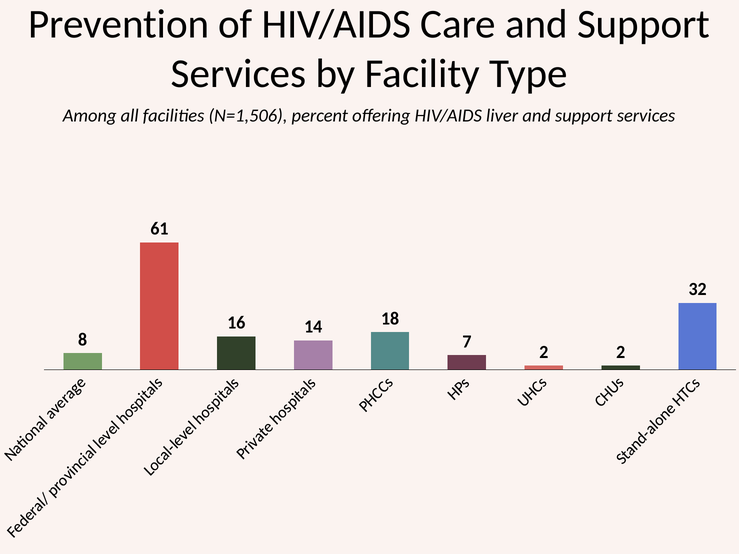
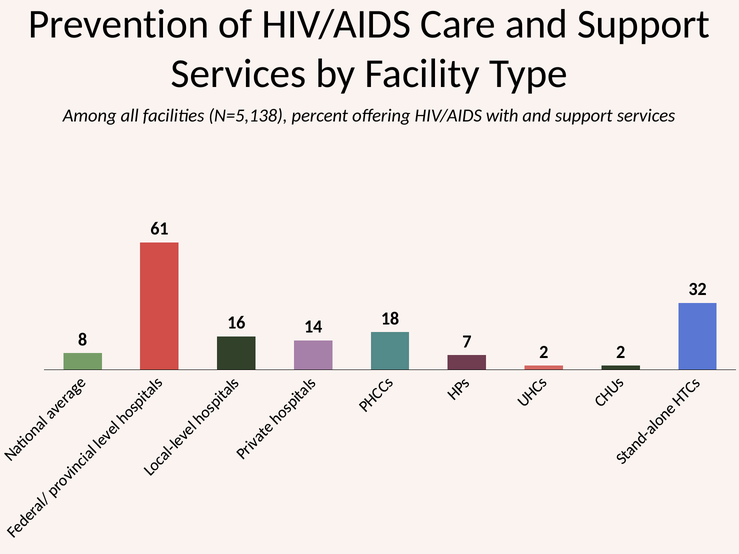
N=1,506: N=1,506 -> N=5,138
liver: liver -> with
